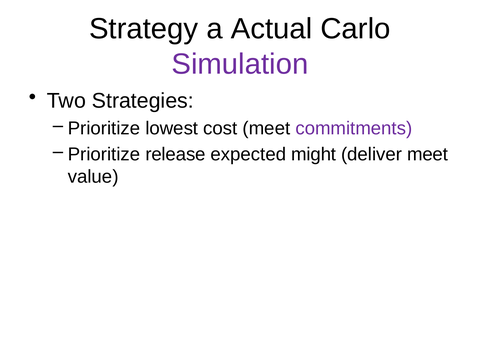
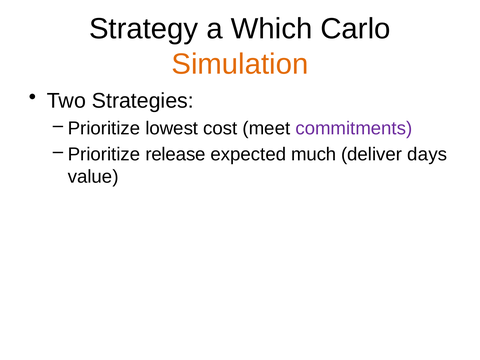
Actual: Actual -> Which
Simulation colour: purple -> orange
might: might -> much
deliver meet: meet -> days
